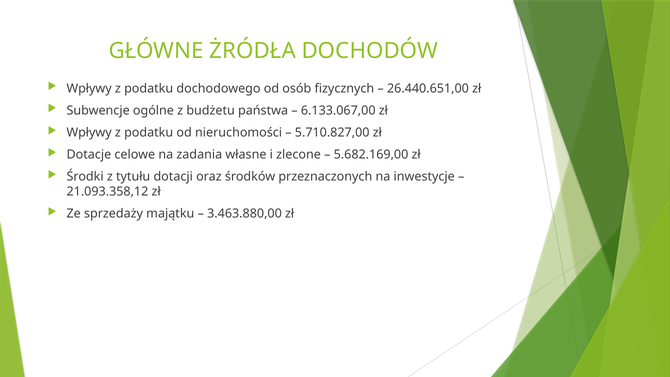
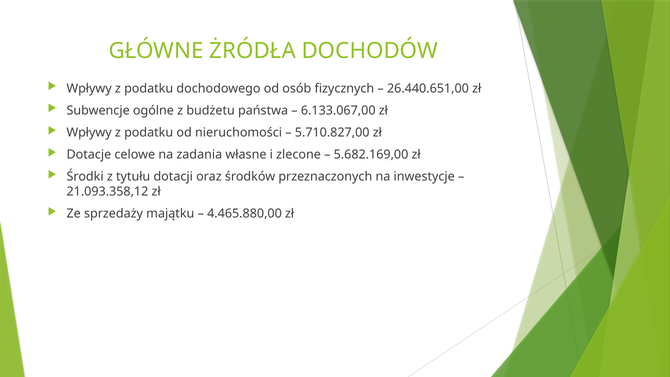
3.463.880,00: 3.463.880,00 -> 4.465.880,00
